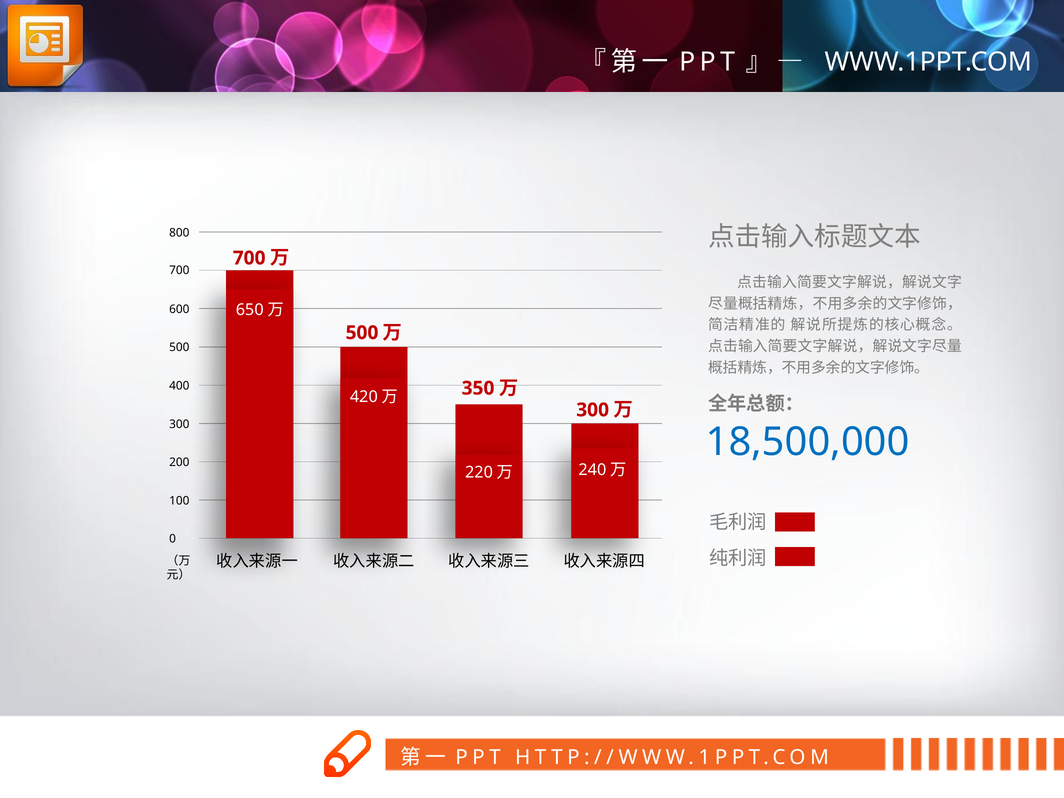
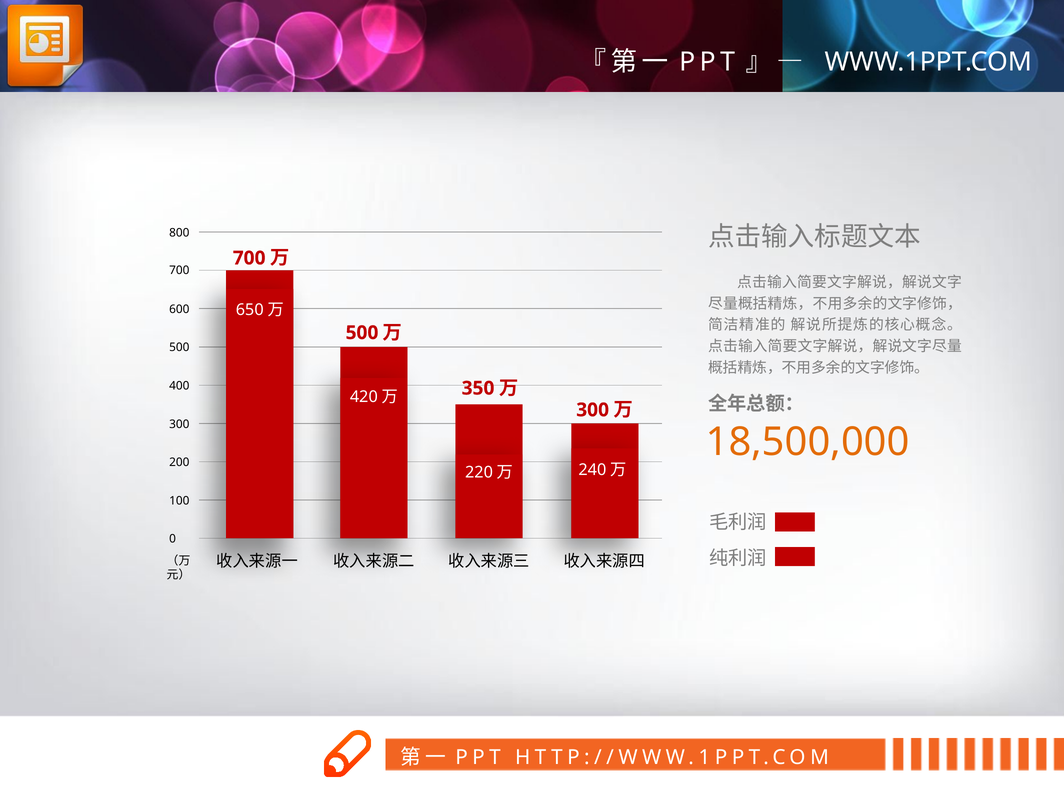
18,500,000 colour: blue -> orange
